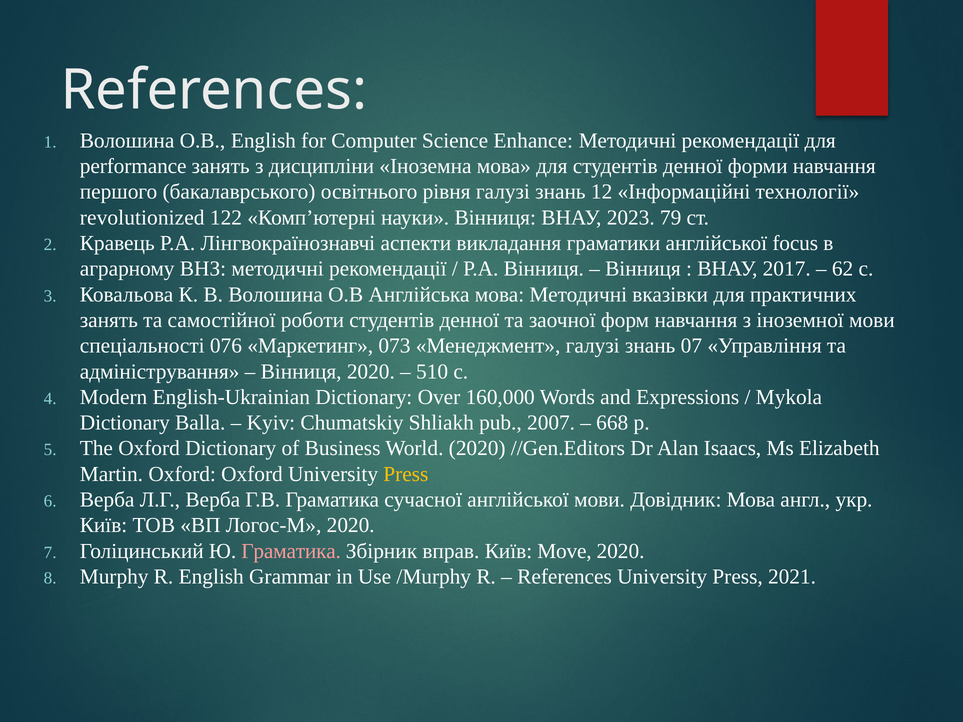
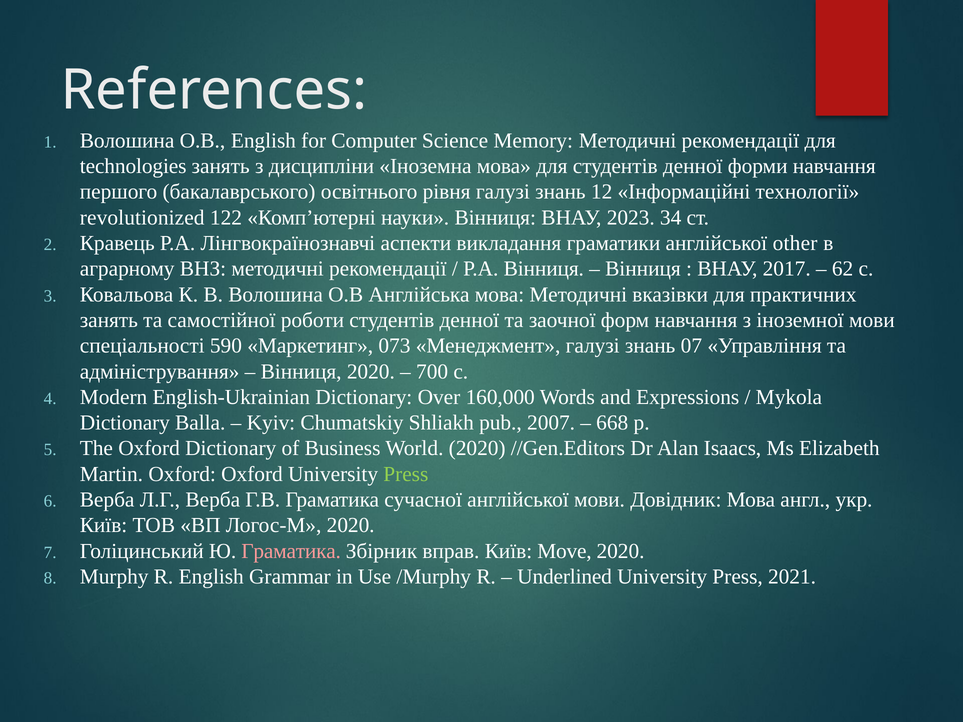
Enhance: Enhance -> Memory
performance: performance -> technologies
79: 79 -> 34
focus: focus -> other
076: 076 -> 590
510: 510 -> 700
Press at (406, 474) colour: yellow -> light green
References at (565, 577): References -> Underlined
